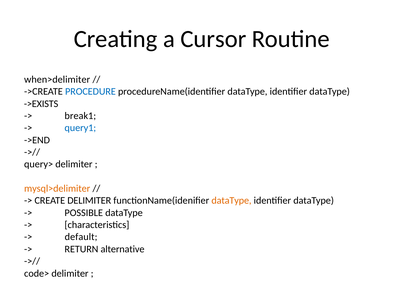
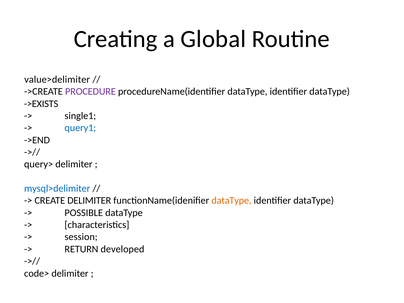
Cursor: Cursor -> Global
when>delimiter: when>delimiter -> value>delimiter
PROCEDURE colour: blue -> purple
break1: break1 -> single1
mysql>delimiter colour: orange -> blue
default: default -> session
alternative: alternative -> developed
